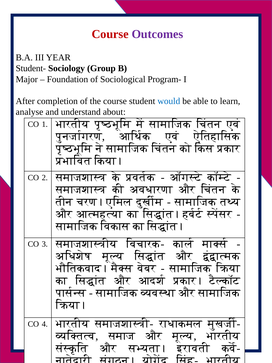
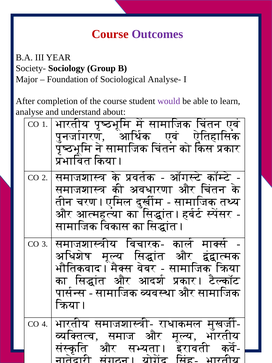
Student-: Student- -> Society-
Program-: Program- -> Analyse-
would colour: blue -> purple
